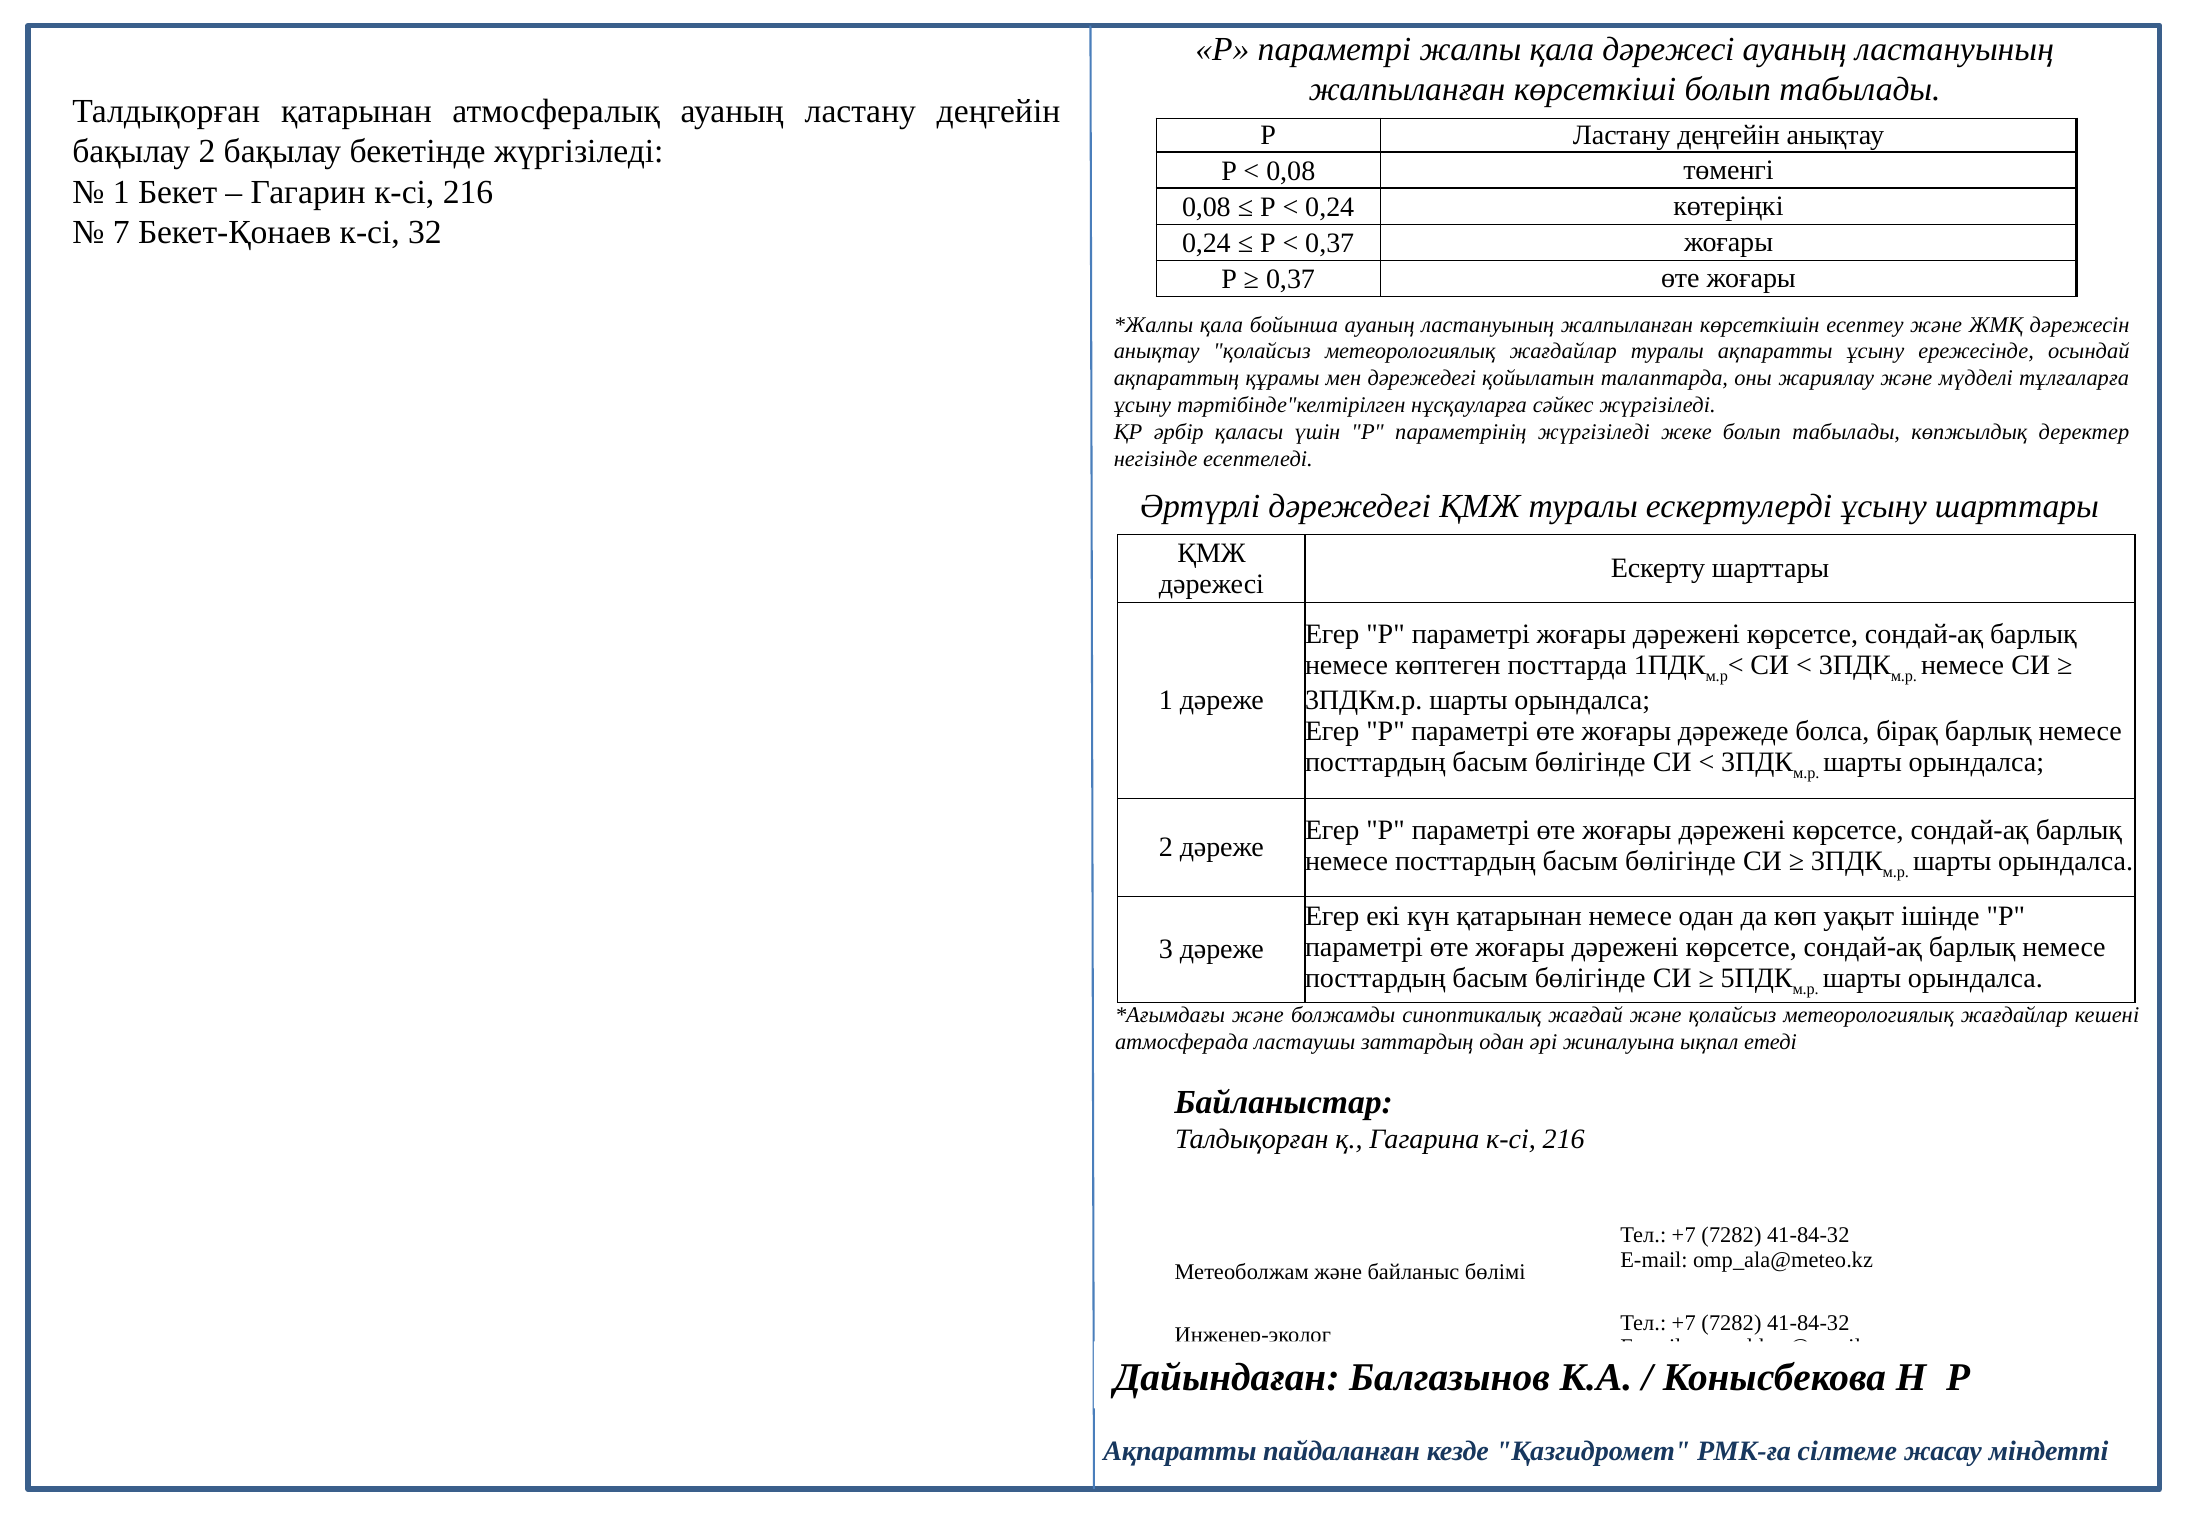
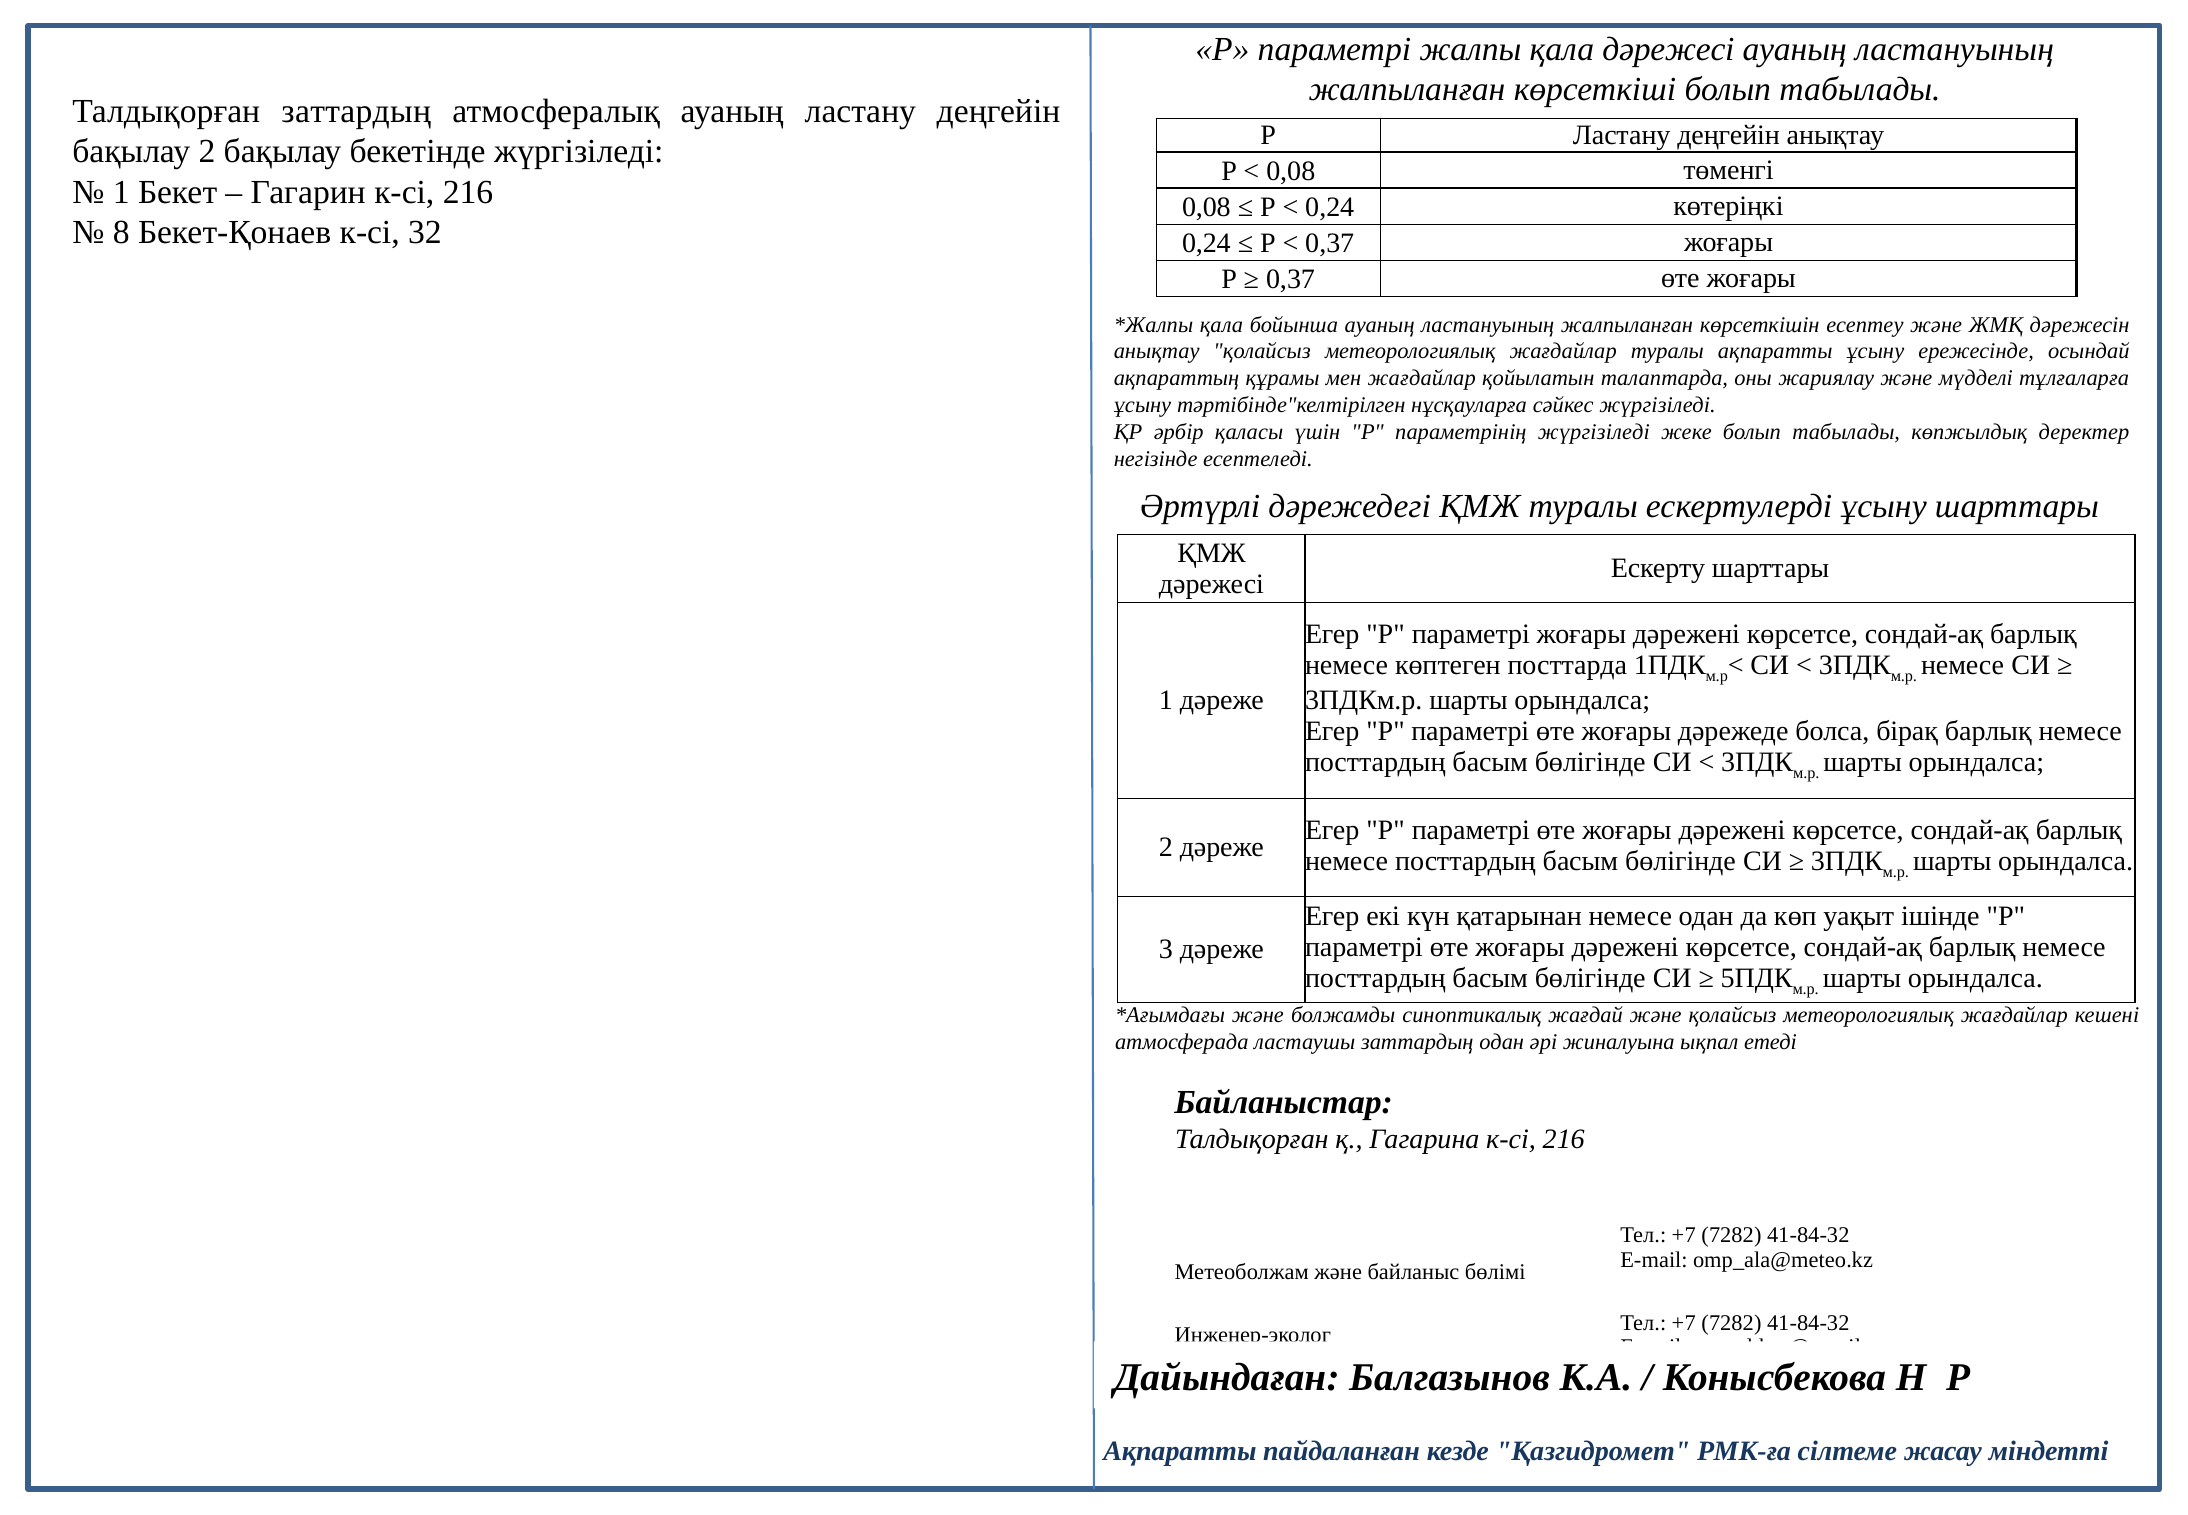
Талдықорған қатарынан: қатарынан -> заттардың
7: 7 -> 8
мен дәрежедегі: дәрежедегі -> жағдайлар
